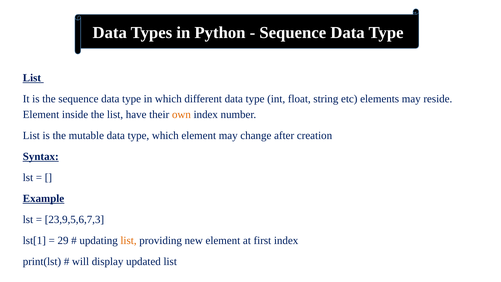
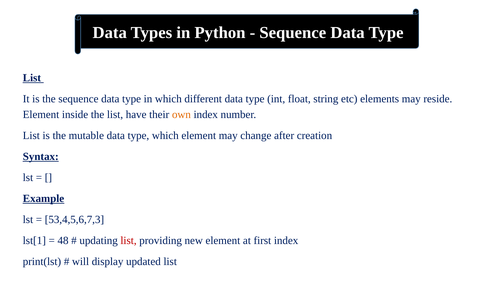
23,9,5,6,7,3: 23,9,5,6,7,3 -> 53,4,5,6,7,3
29: 29 -> 48
list at (129, 240) colour: orange -> red
